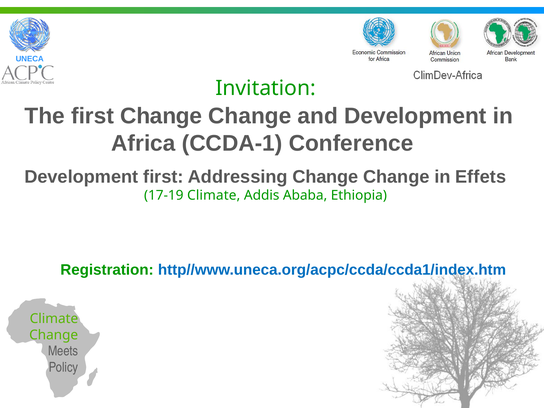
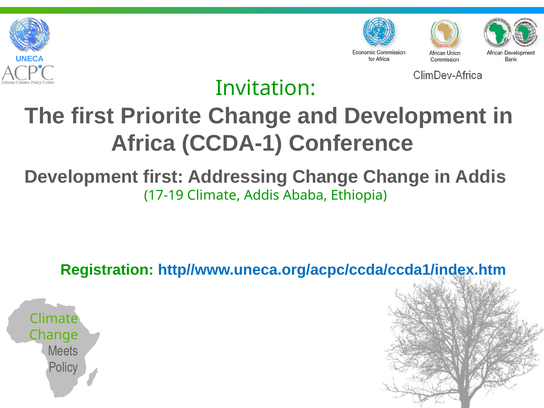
first Change: Change -> Priorite
in Effets: Effets -> Addis
